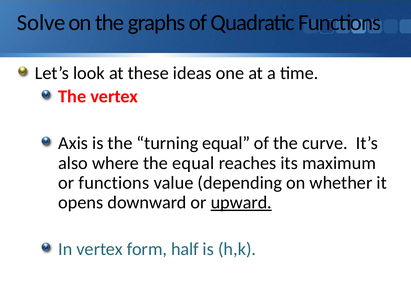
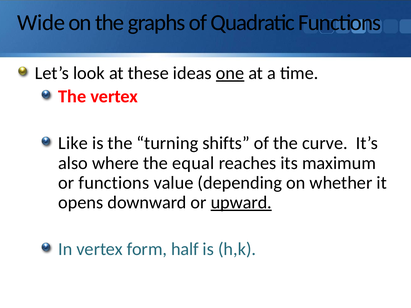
Solve: Solve -> Wide
one underline: none -> present
Axis: Axis -> Like
turning equal: equal -> shifts
